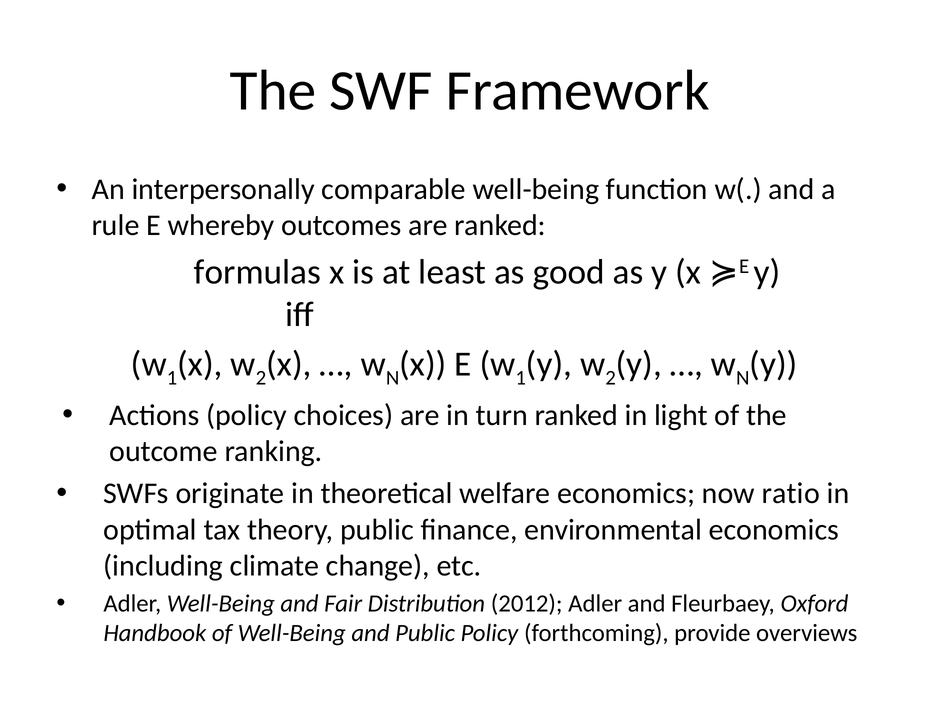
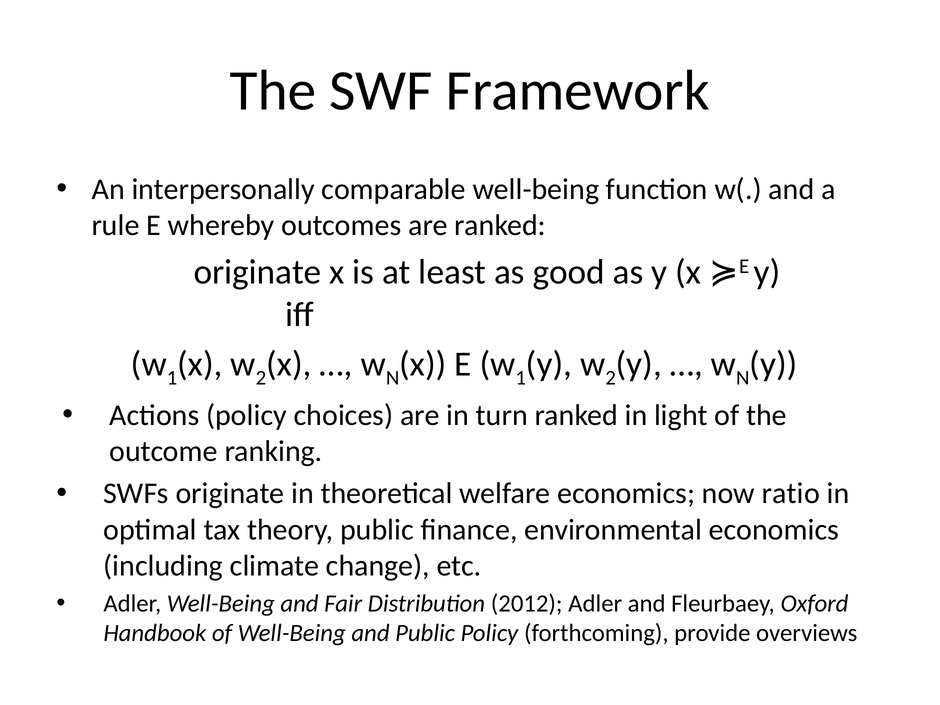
formulas at (258, 272): formulas -> originate
